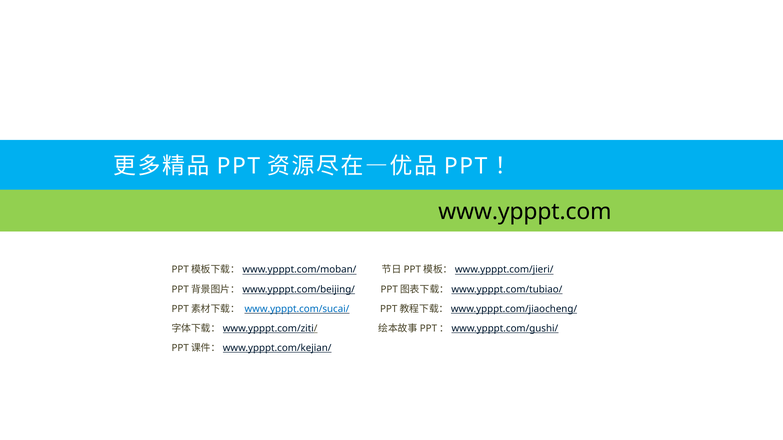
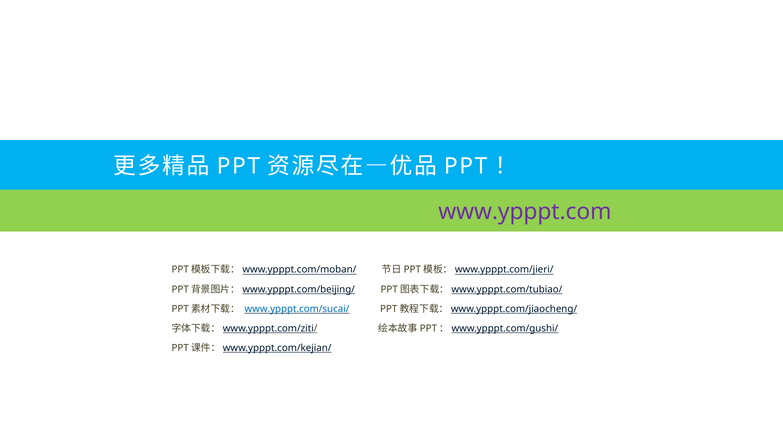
www.ypppt.com colour: black -> purple
